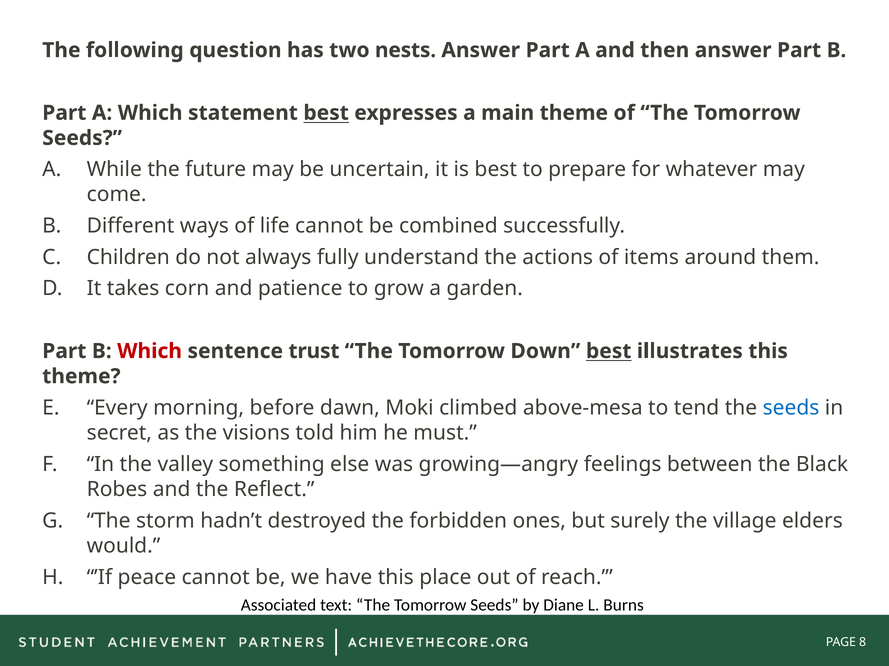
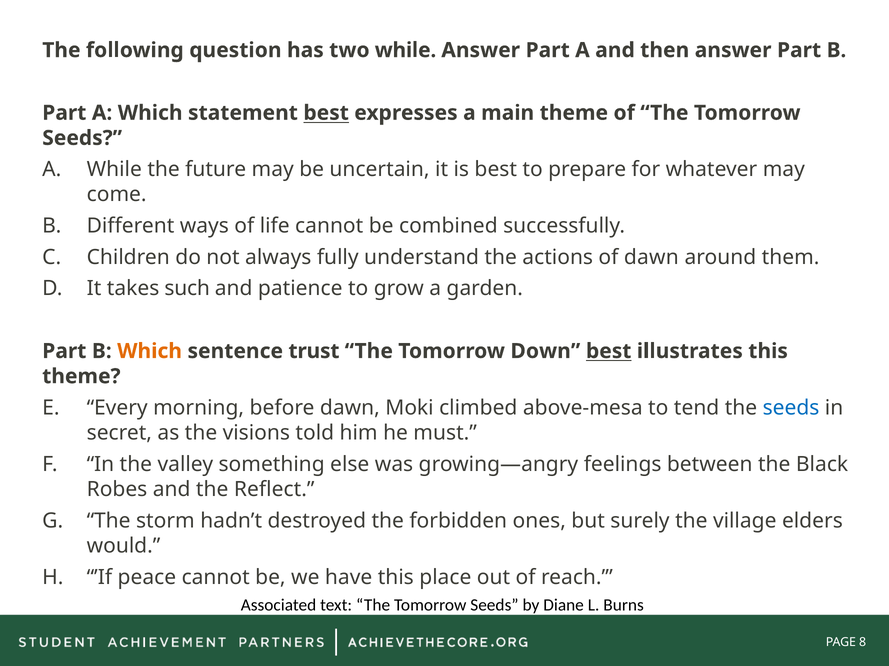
two nests: nests -> while
of items: items -> dawn
corn: corn -> such
Which at (150, 352) colour: red -> orange
